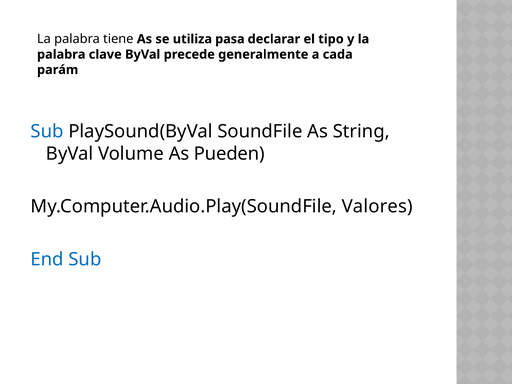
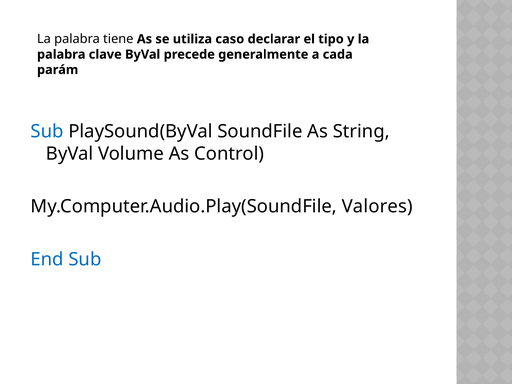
pasa: pasa -> caso
Pueden: Pueden -> Control
